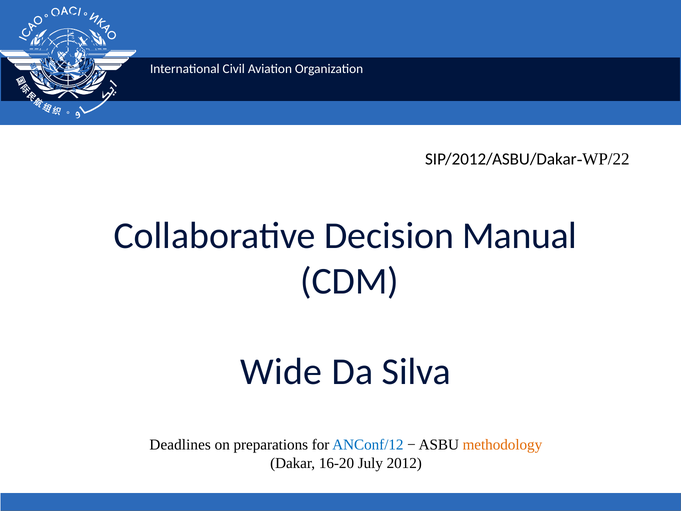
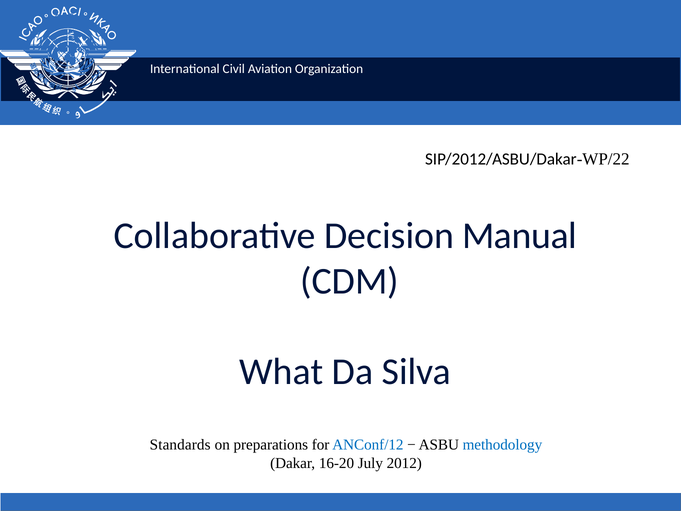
Wide: Wide -> What
Deadlines: Deadlines -> Standards
methodology colour: orange -> blue
